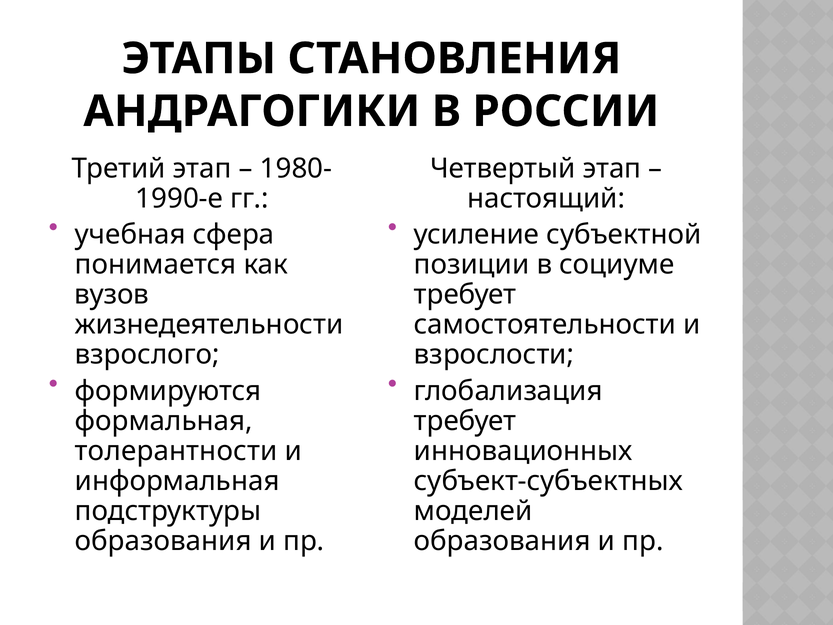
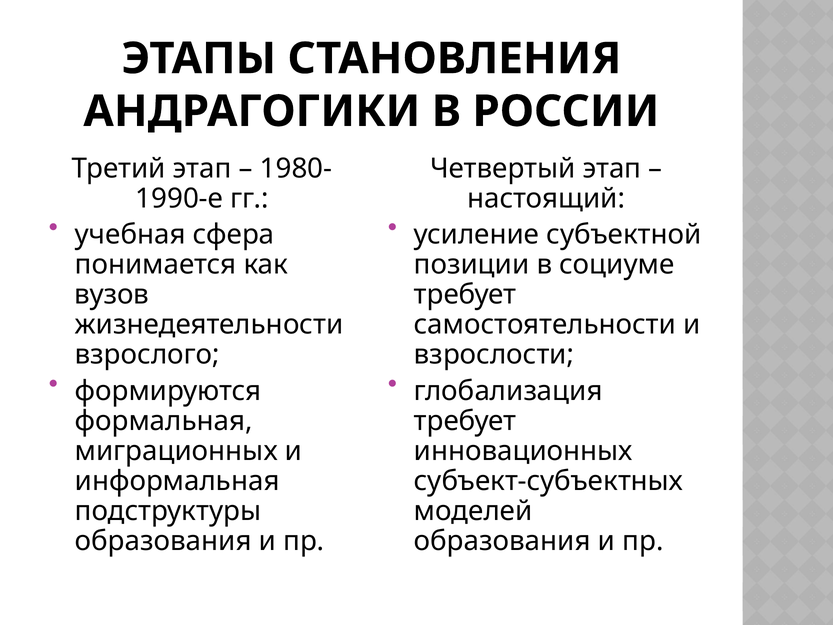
толерантности: толерантности -> миграционных
